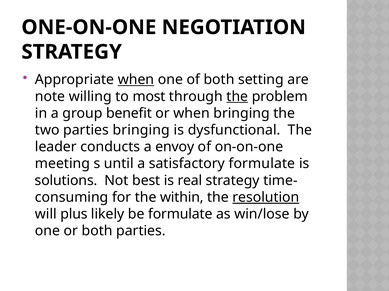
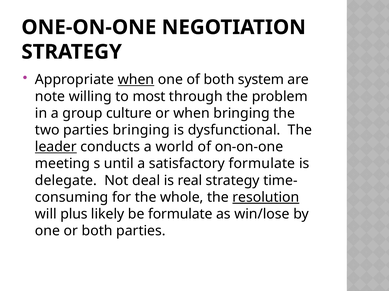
setting: setting -> system
the at (237, 97) underline: present -> none
benefit: benefit -> culture
leader underline: none -> present
envoy: envoy -> world
solutions: solutions -> delegate
best: best -> deal
within: within -> whole
